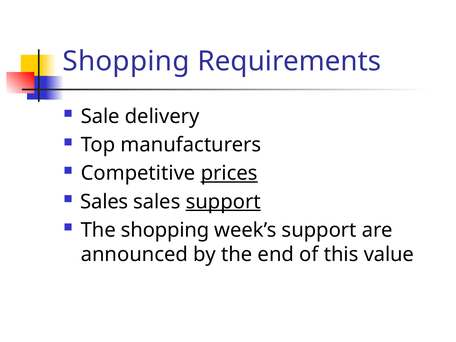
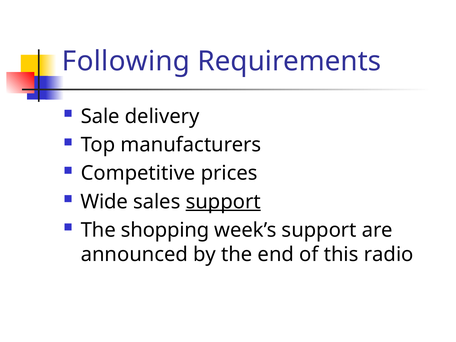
Shopping at (126, 61): Shopping -> Following
prices underline: present -> none
Sales at (104, 202): Sales -> Wide
value: value -> radio
